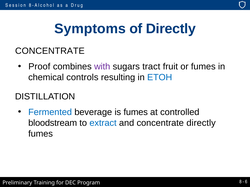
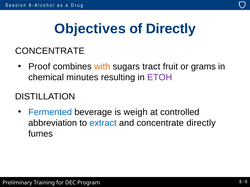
Symptoms: Symptoms -> Objectives
with colour: purple -> orange
or fumes: fumes -> grams
controls: controls -> minutes
ETOH colour: blue -> purple
is fumes: fumes -> weigh
bloodstream: bloodstream -> abbreviation
